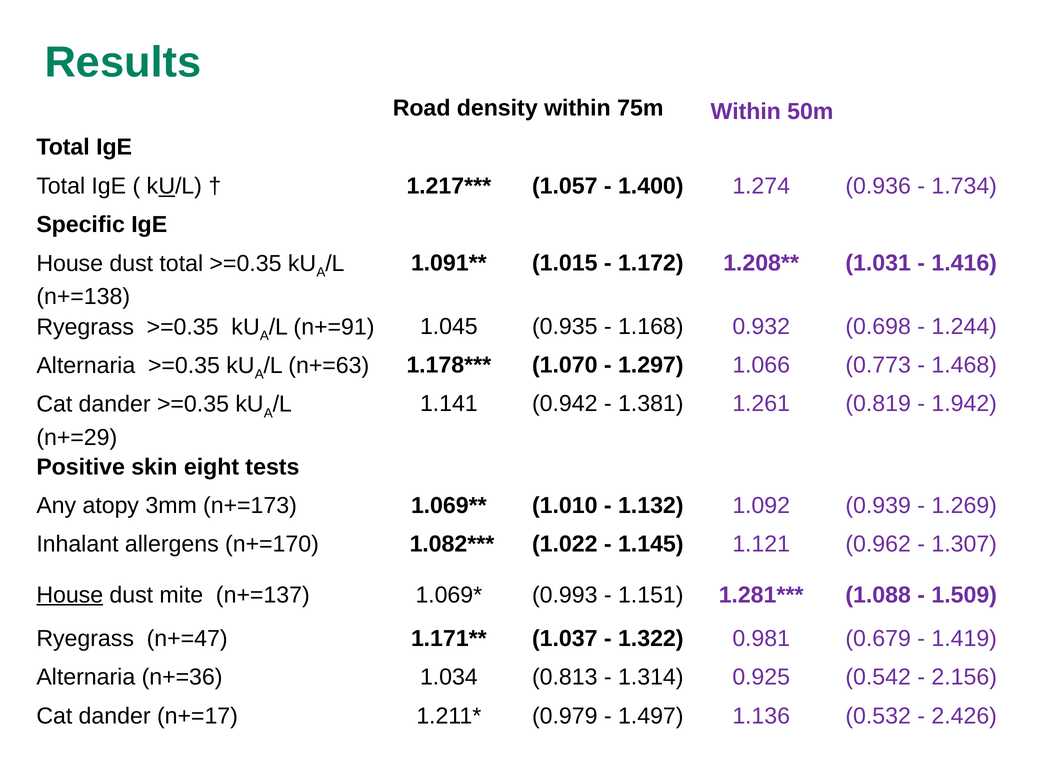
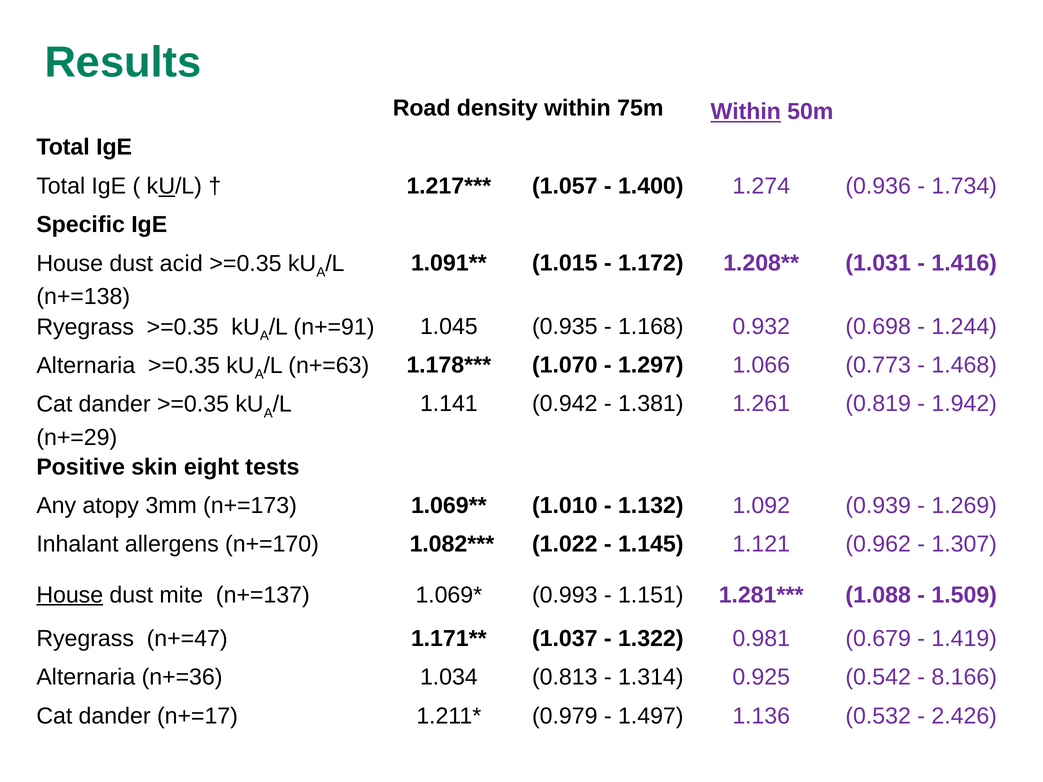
Within at (746, 112) underline: none -> present
dust total: total -> acid
2.156: 2.156 -> 8.166
